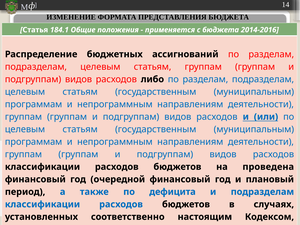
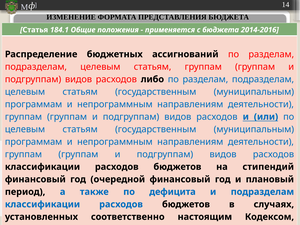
проведена: проведена -> стипендий
